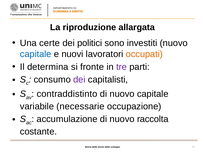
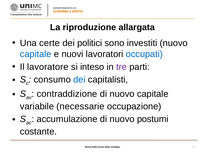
occupati colour: orange -> blue
determina: determina -> lavoratore
fronte: fronte -> inteso
dei at (79, 79) colour: purple -> blue
contraddistinto: contraddistinto -> contraddizione
raccolta: raccolta -> postumi
